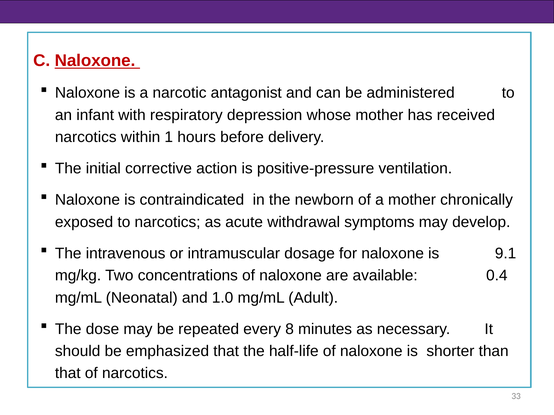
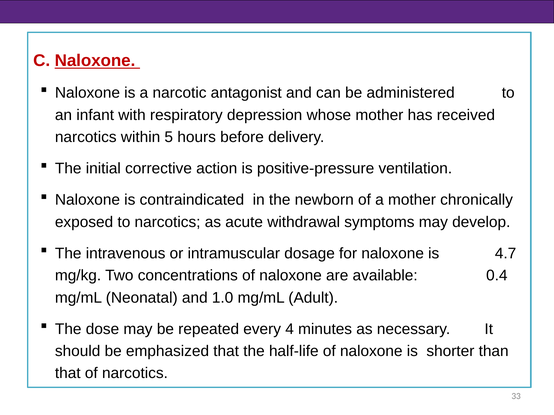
1: 1 -> 5
9.1: 9.1 -> 4.7
8: 8 -> 4
